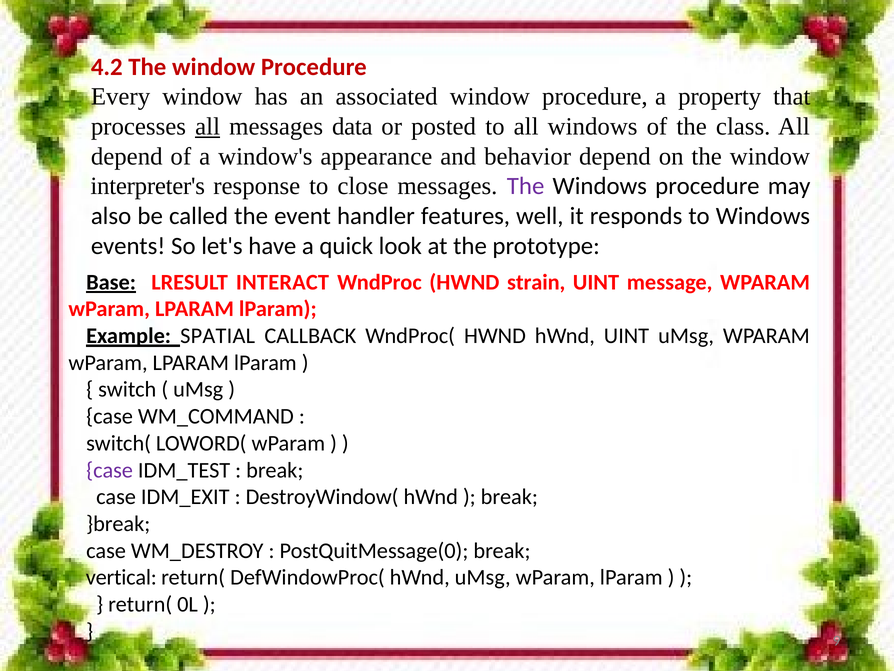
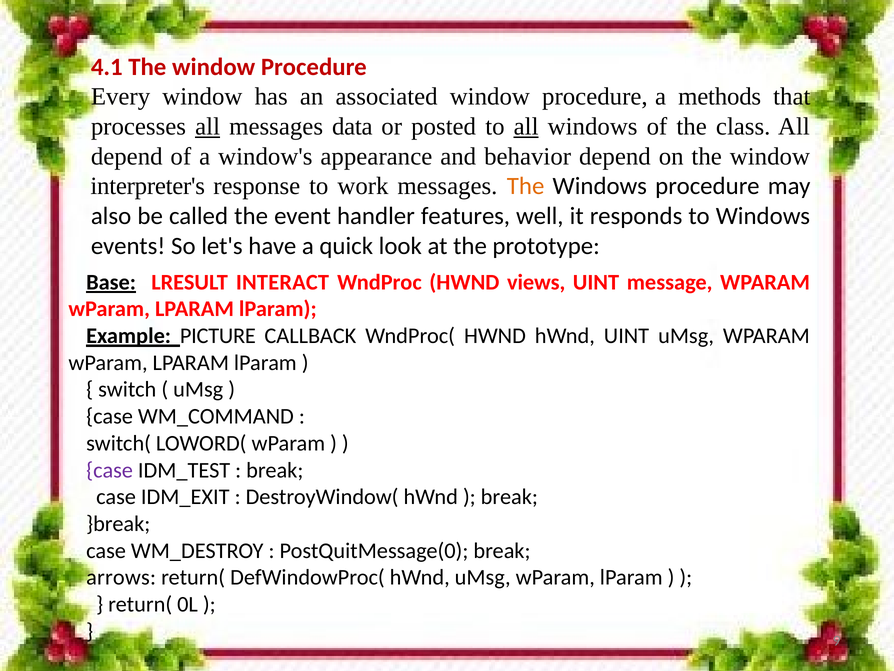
4.2: 4.2 -> 4.1
property: property -> methods
all at (526, 126) underline: none -> present
close: close -> work
The at (526, 186) colour: purple -> orange
strain: strain -> views
SPATIAL: SPATIAL -> PICTURE
vertical: vertical -> arrows
